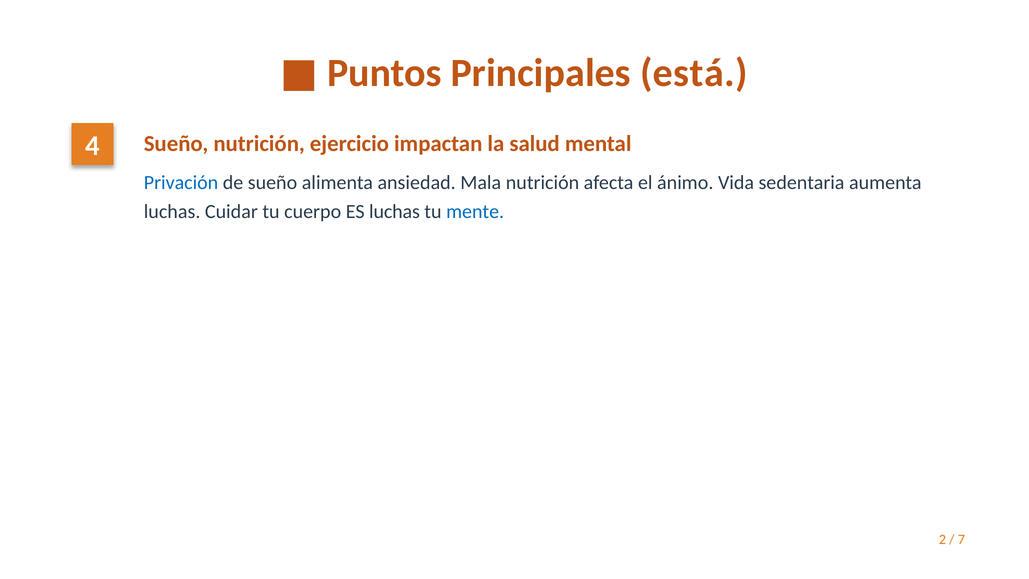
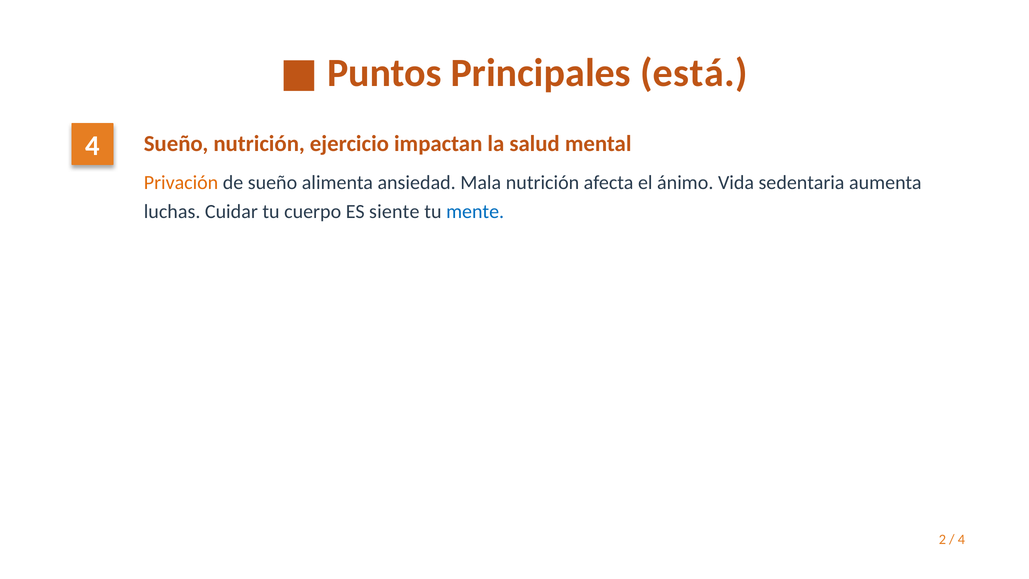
Privación colour: blue -> orange
ES luchas: luchas -> siente
7 at (961, 539): 7 -> 4
